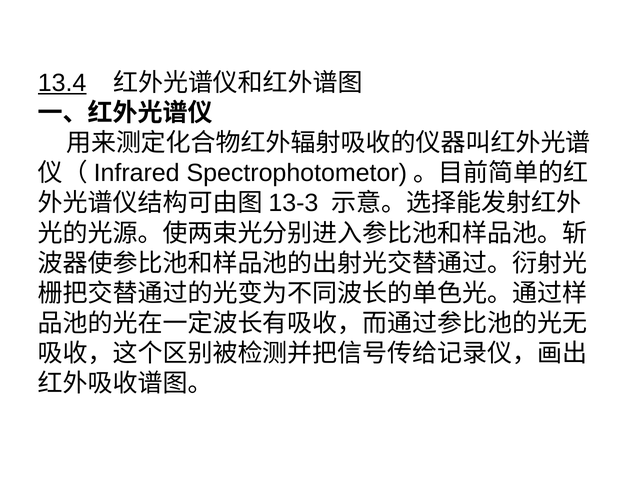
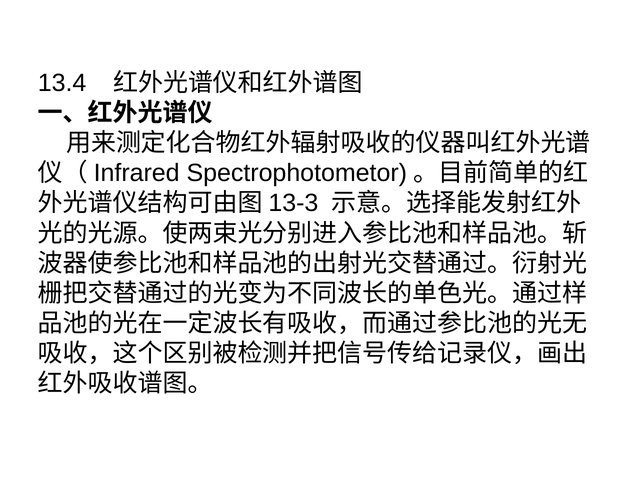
13.4 underline: present -> none
